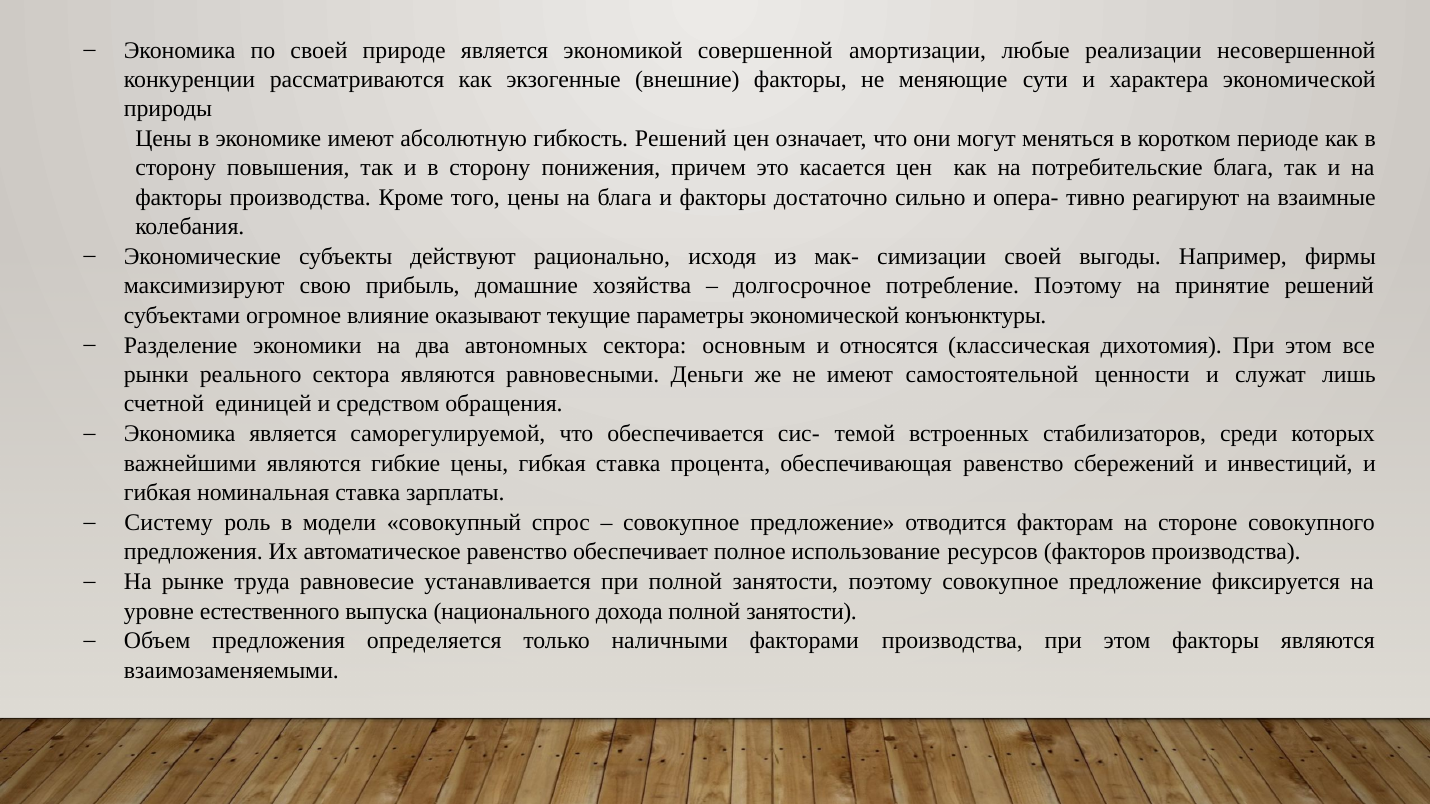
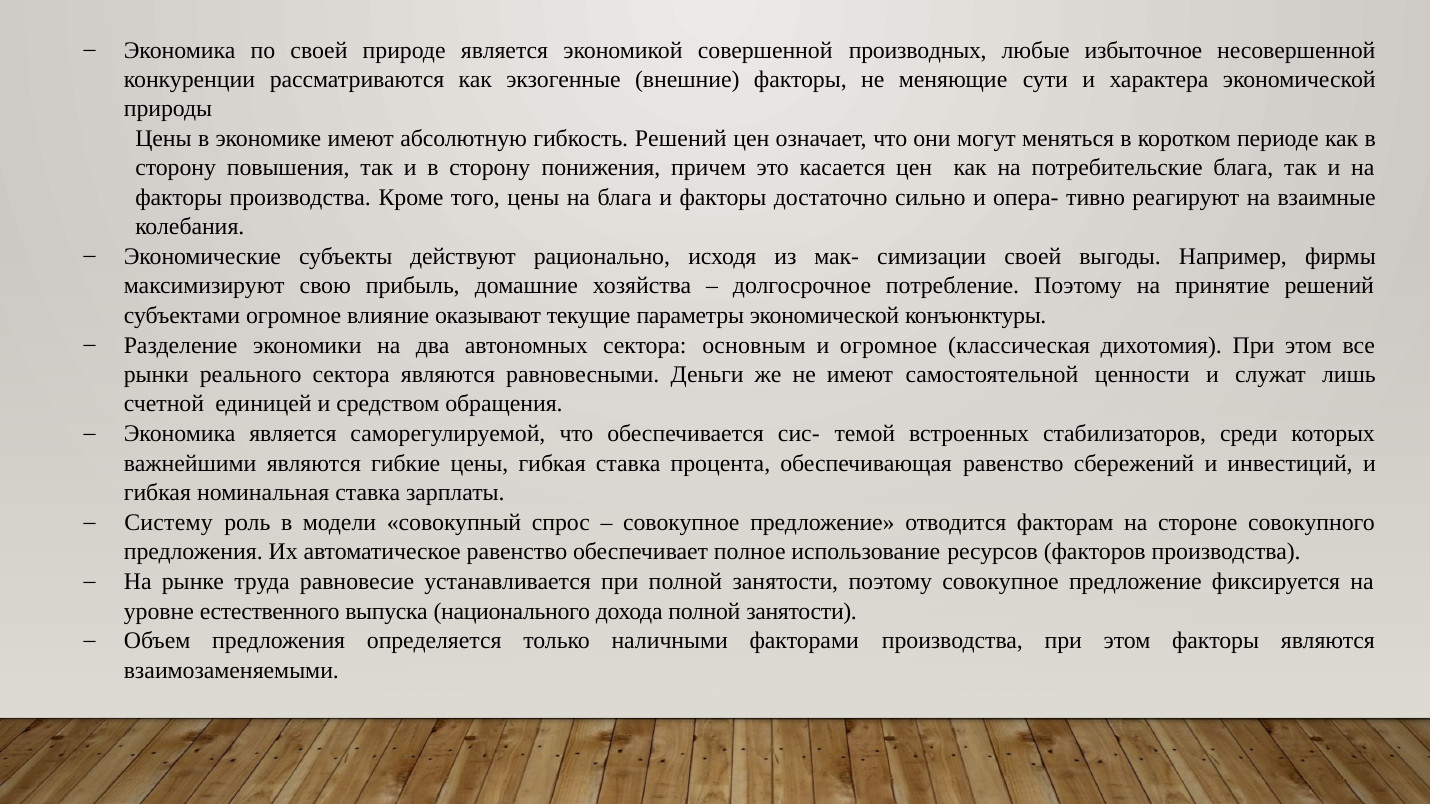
амортизации: амортизации -> производных
реализации: реализации -> избыточное
и относятся: относятся -> огромное
